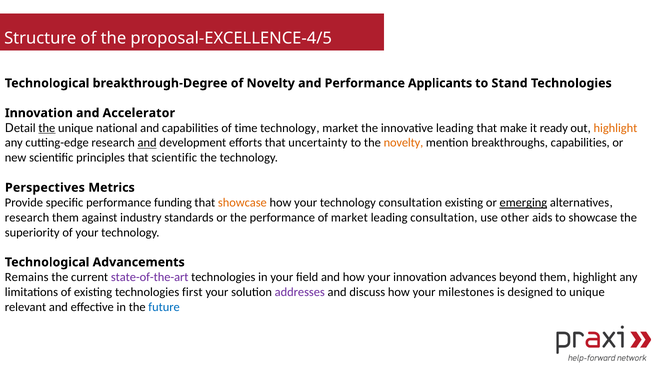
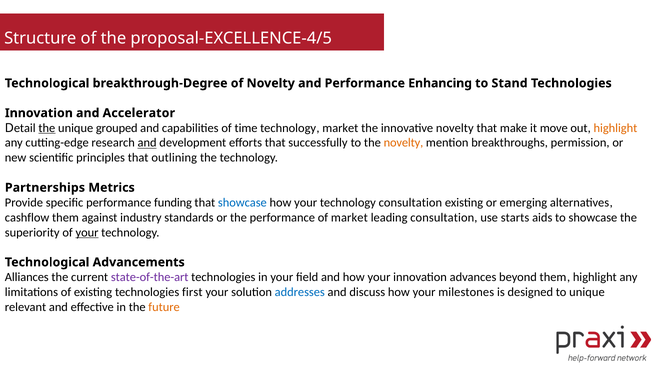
Applicants: Applicants -> Enhancing
national: national -> grouped
innovative leading: leading -> novelty
ready: ready -> move
uncertainty: uncertainty -> successfully
breakthroughs capabilities: capabilities -> permission
that scientific: scientific -> outlining
Perspectives: Perspectives -> Partnerships
showcase at (242, 203) colour: orange -> blue
emerging underline: present -> none
research at (27, 217): research -> cashflow
other: other -> starts
your at (87, 232) underline: none -> present
Remains: Remains -> Alliances
addresses colour: purple -> blue
future colour: blue -> orange
